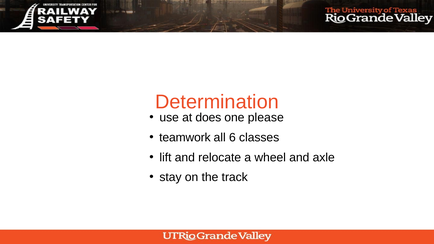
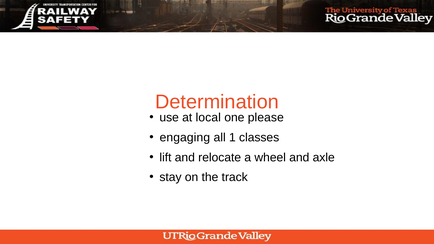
does: does -> local
teamwork: teamwork -> engaging
6: 6 -> 1
